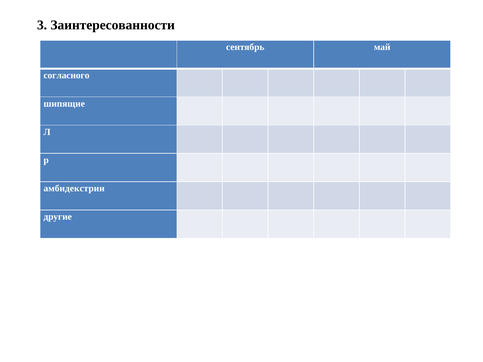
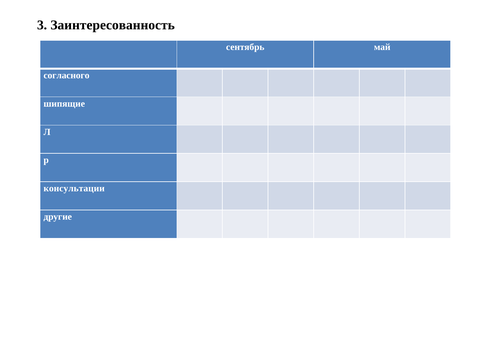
Заинтересованности: Заинтересованности -> Заинтересованность
амбидекстрии: амбидекстрии -> консультации
